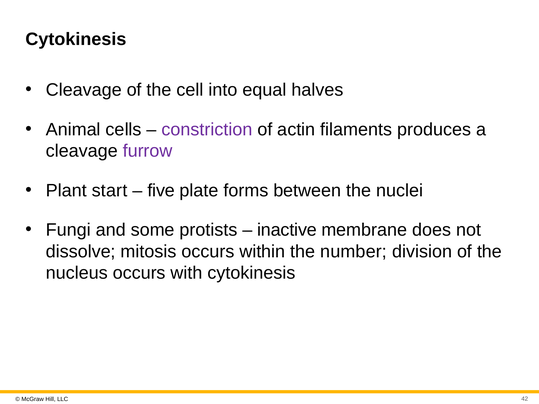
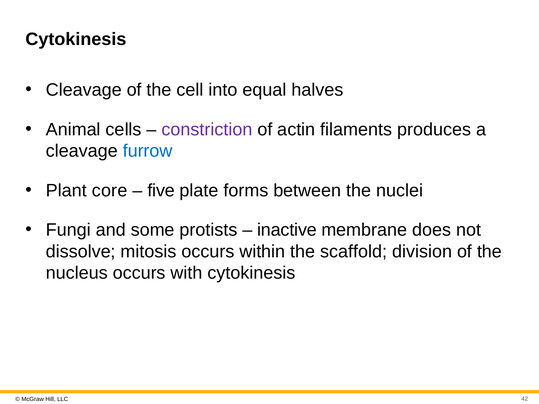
furrow colour: purple -> blue
start: start -> core
number: number -> scaffold
